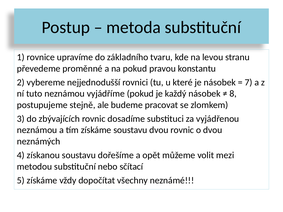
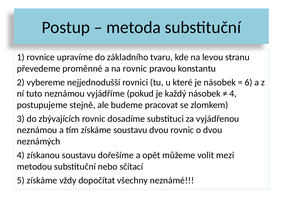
na pokud: pokud -> rovnic
7: 7 -> 6
8 at (233, 94): 8 -> 4
